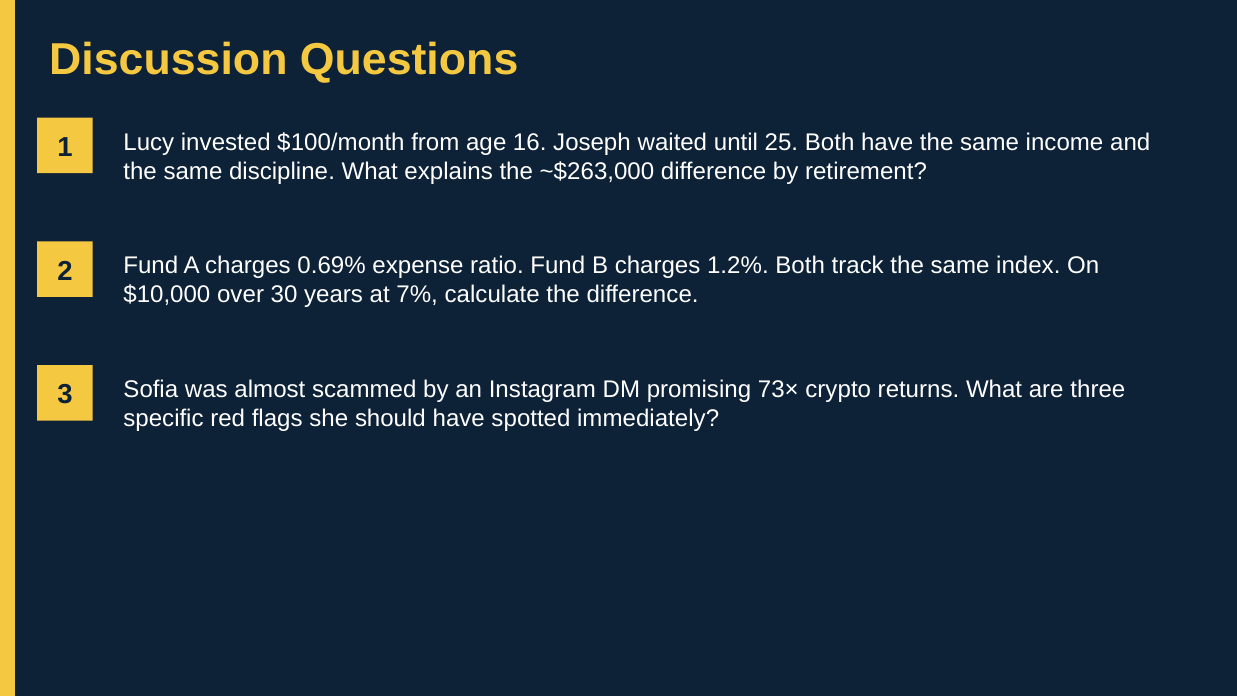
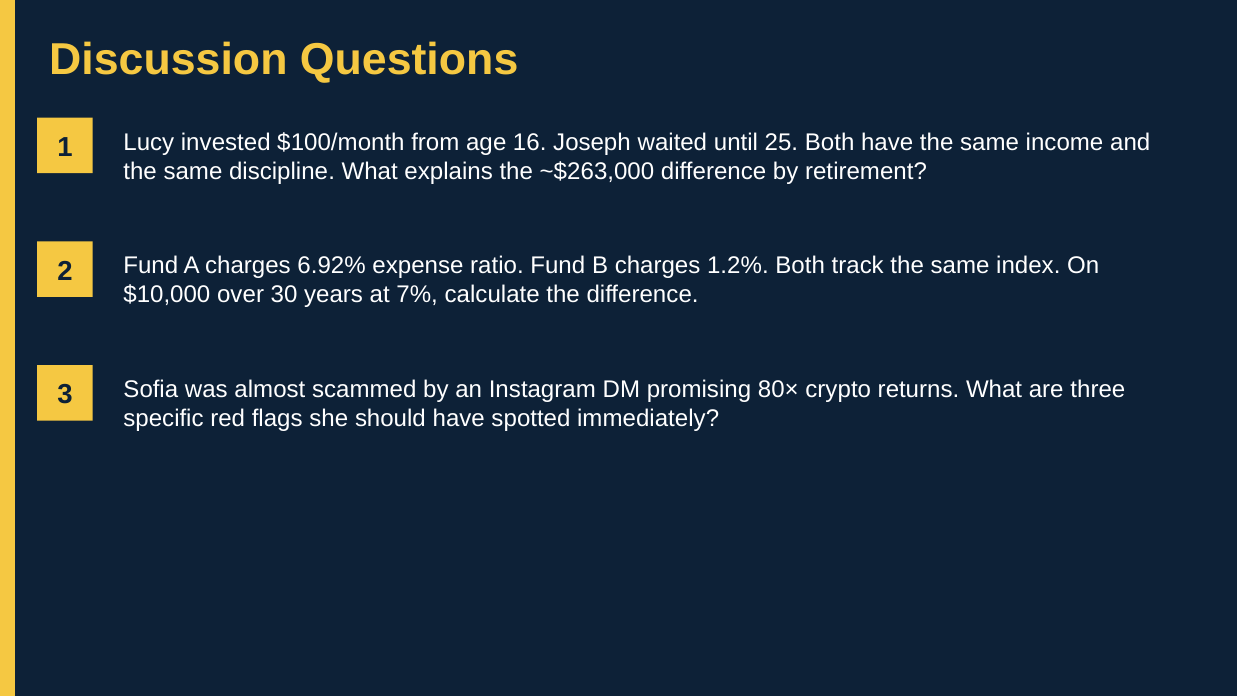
0.69%: 0.69% -> 6.92%
73×: 73× -> 80×
